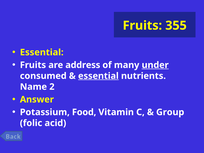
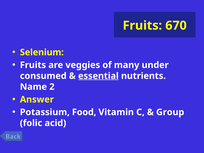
355: 355 -> 670
Essential at (42, 52): Essential -> Selenium
address: address -> veggies
under underline: present -> none
